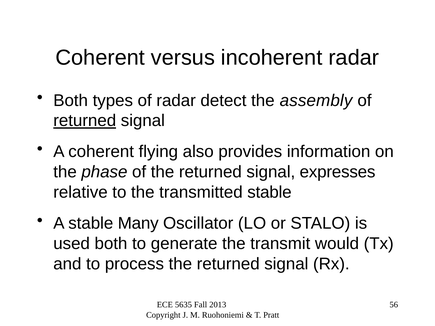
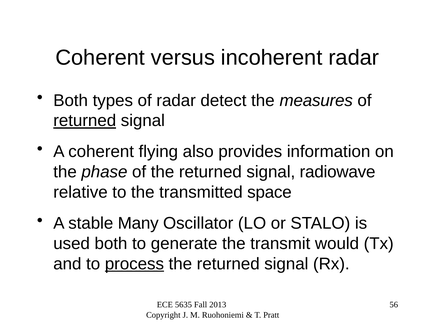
assembly: assembly -> measures
expresses: expresses -> radiowave
transmitted stable: stable -> space
process underline: none -> present
